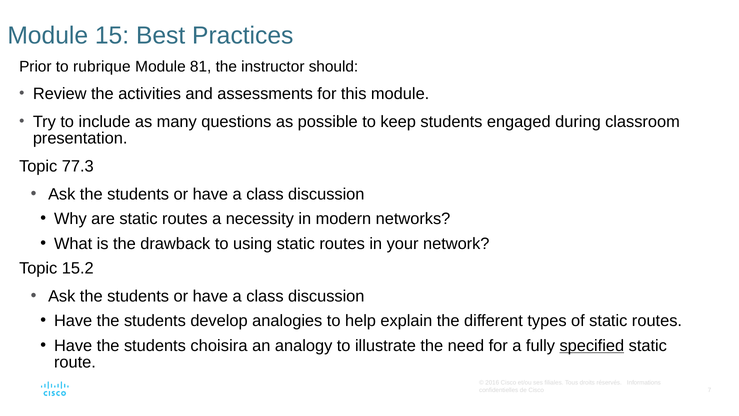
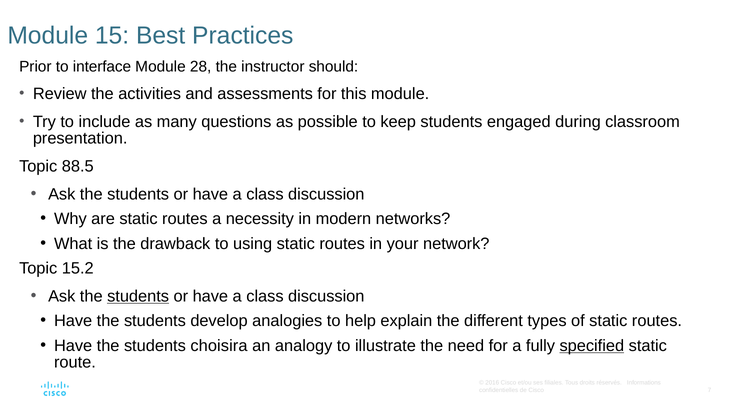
rubrique: rubrique -> interface
81: 81 -> 28
77.3: 77.3 -> 88.5
students at (138, 296) underline: none -> present
